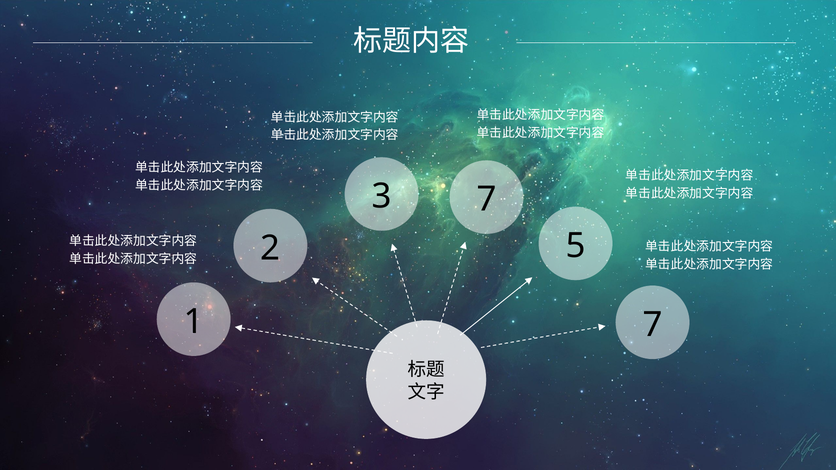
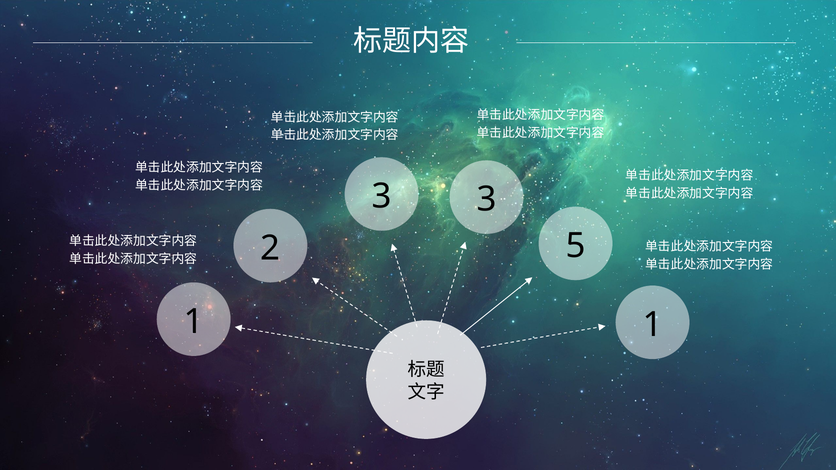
3 7: 7 -> 3
1 7: 7 -> 1
